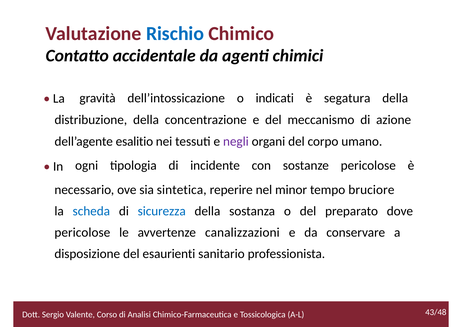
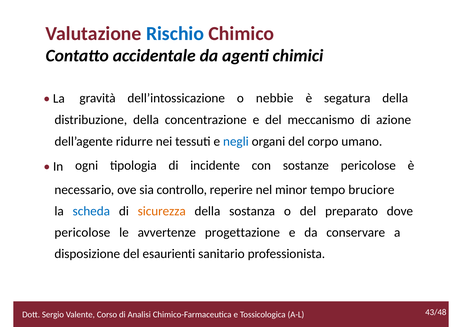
indicati: indicati -> nebbie
esalitio: esalitio -> ridurre
negli colour: purple -> blue
sintetica: sintetica -> controllo
sicurezza colour: blue -> orange
canalizzazioni: canalizzazioni -> progettazione
